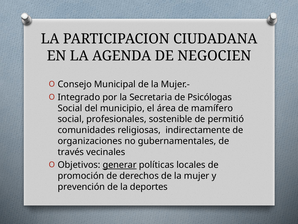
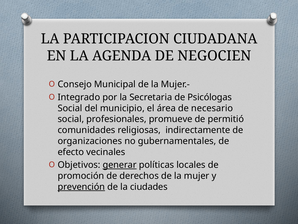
mamífero: mamífero -> necesario
sostenible: sostenible -> promueve
través: través -> efecto
prevención underline: none -> present
deportes: deportes -> ciudades
